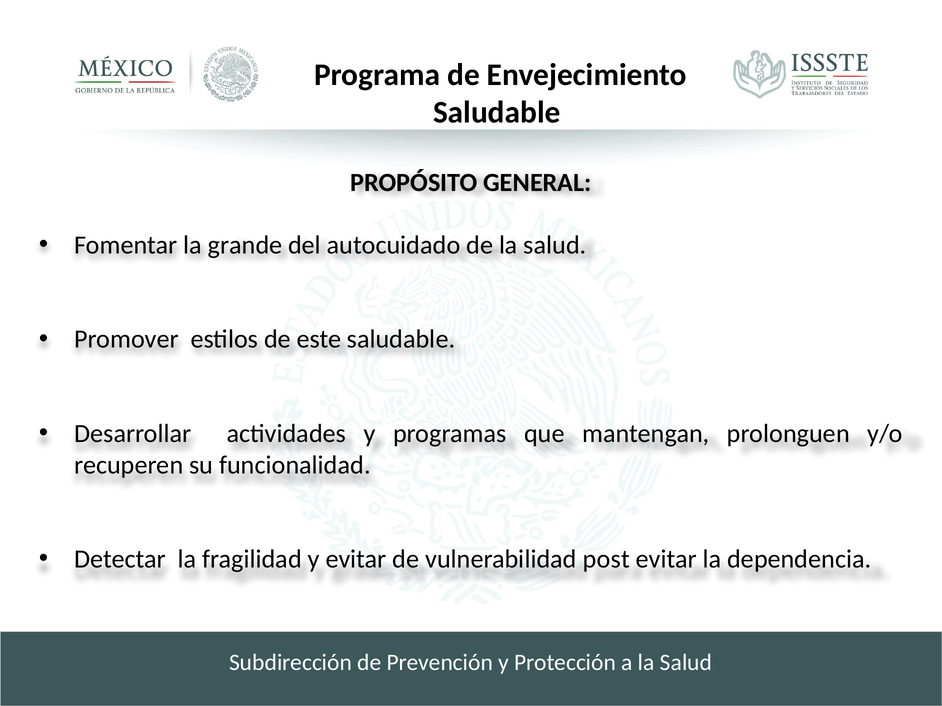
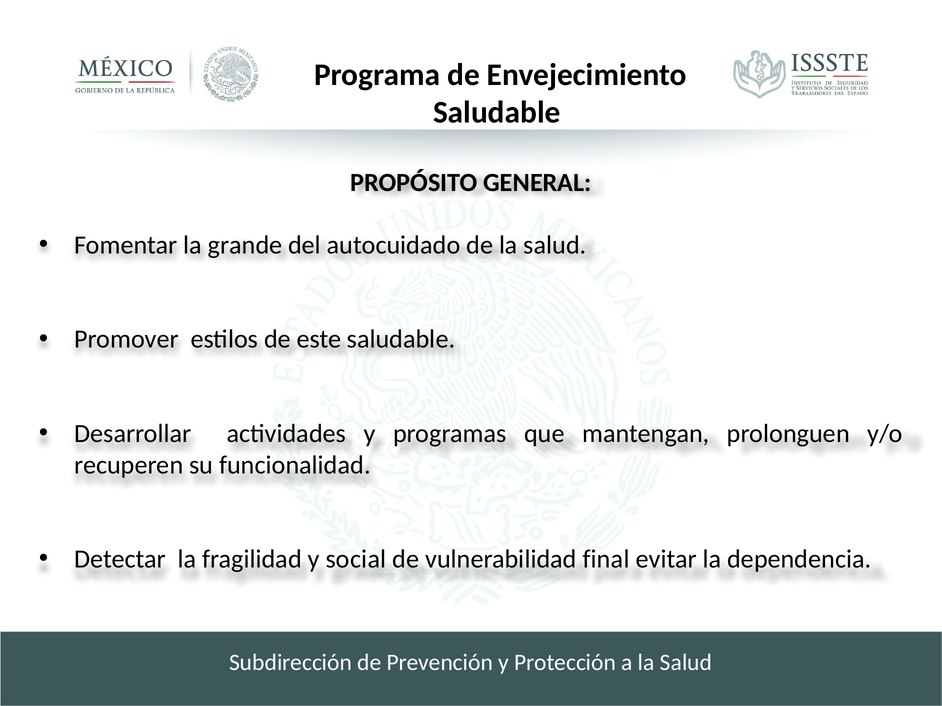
y evitar: evitar -> social
post: post -> final
